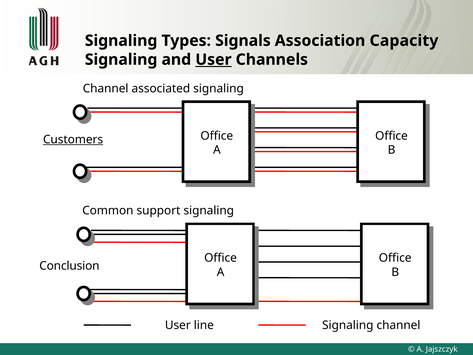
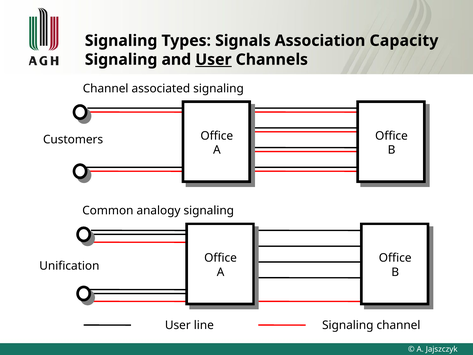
Customers underline: present -> none
support: support -> analogy
Conclusion: Conclusion -> Unification
